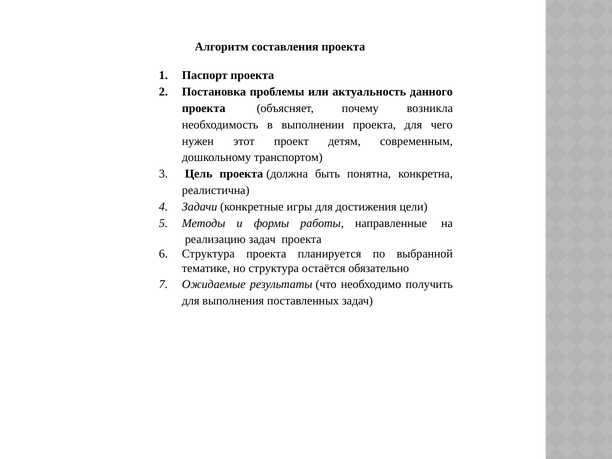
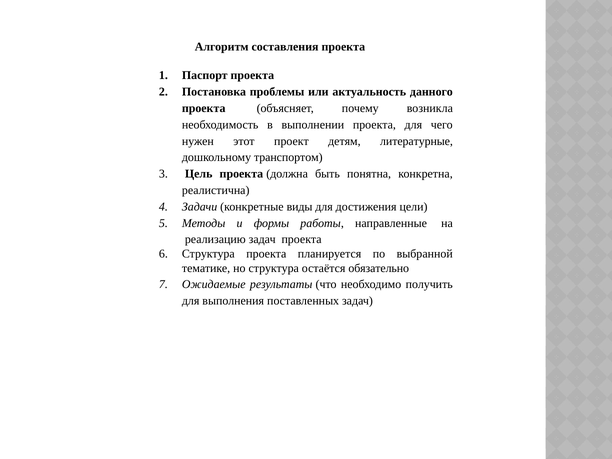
современным: современным -> литературные
игры: игры -> виды
